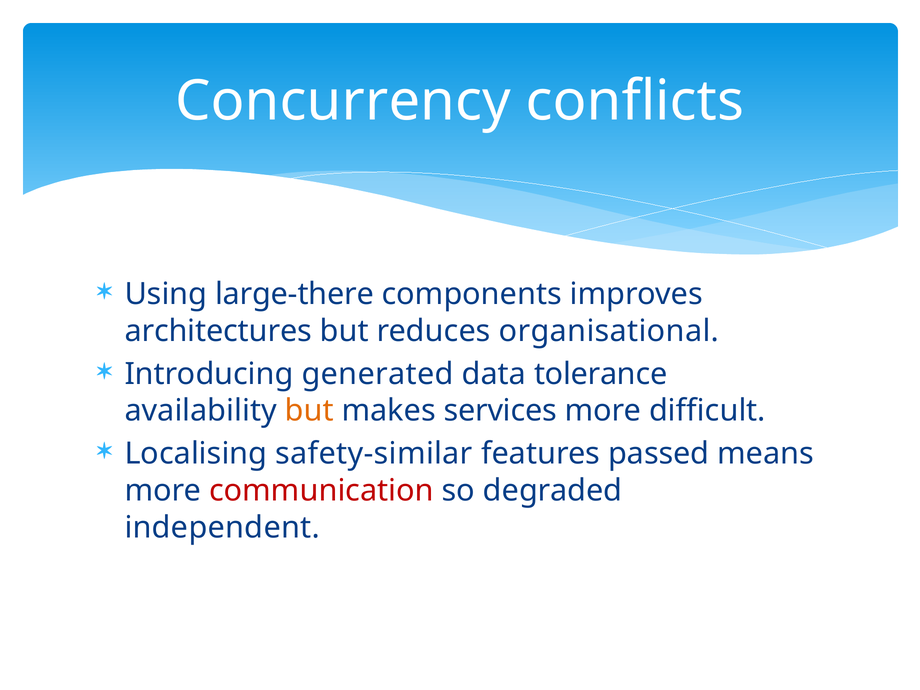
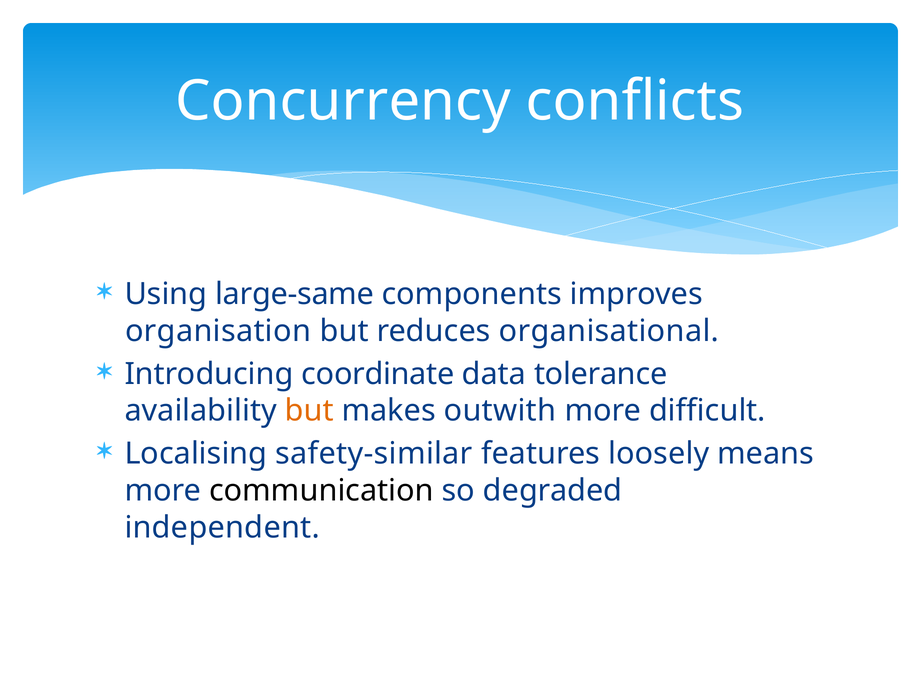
large-there: large-there -> large-same
architectures: architectures -> organisation
generated: generated -> coordinate
services: services -> outwith
passed: passed -> loosely
communication colour: red -> black
